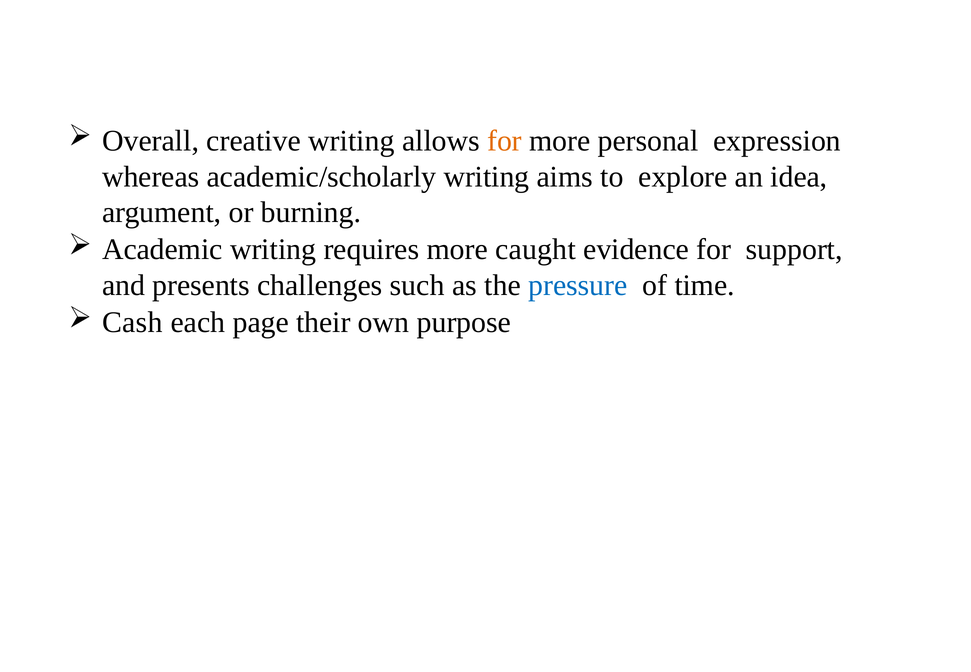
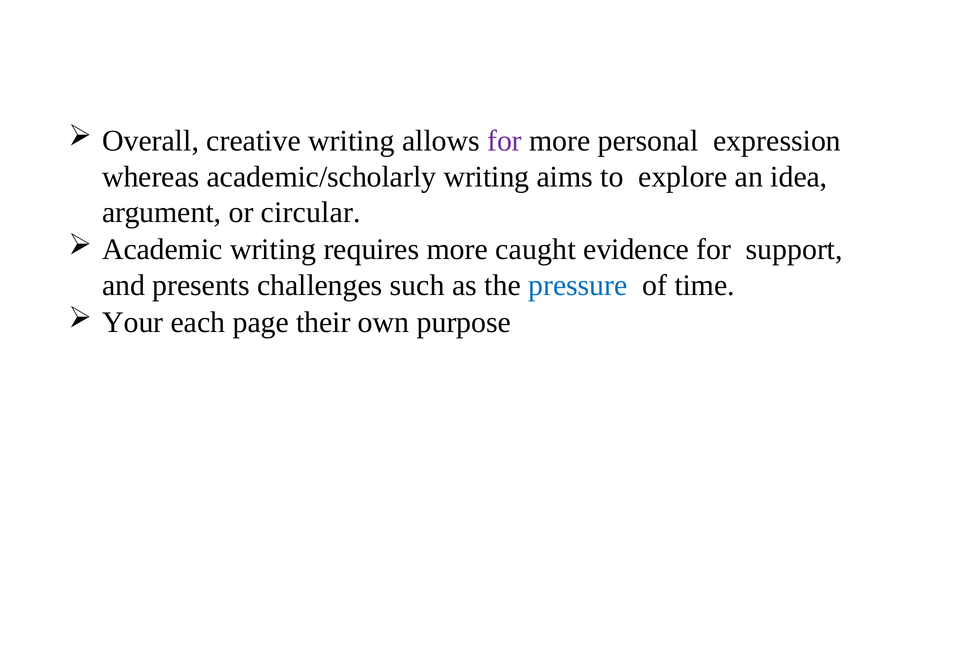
for at (505, 141) colour: orange -> purple
burning: burning -> circular
Cash: Cash -> Your
